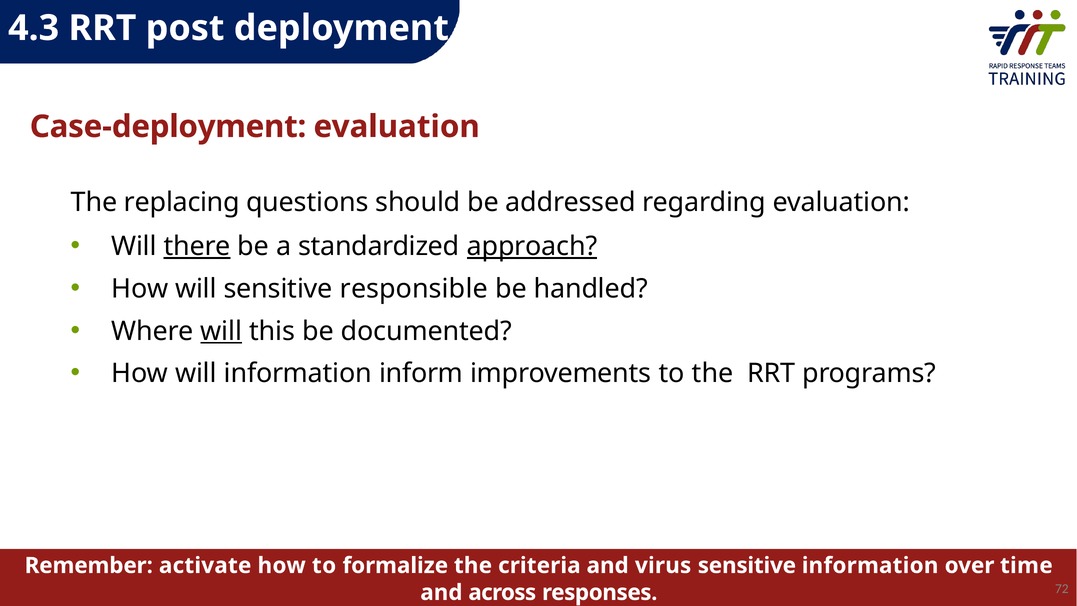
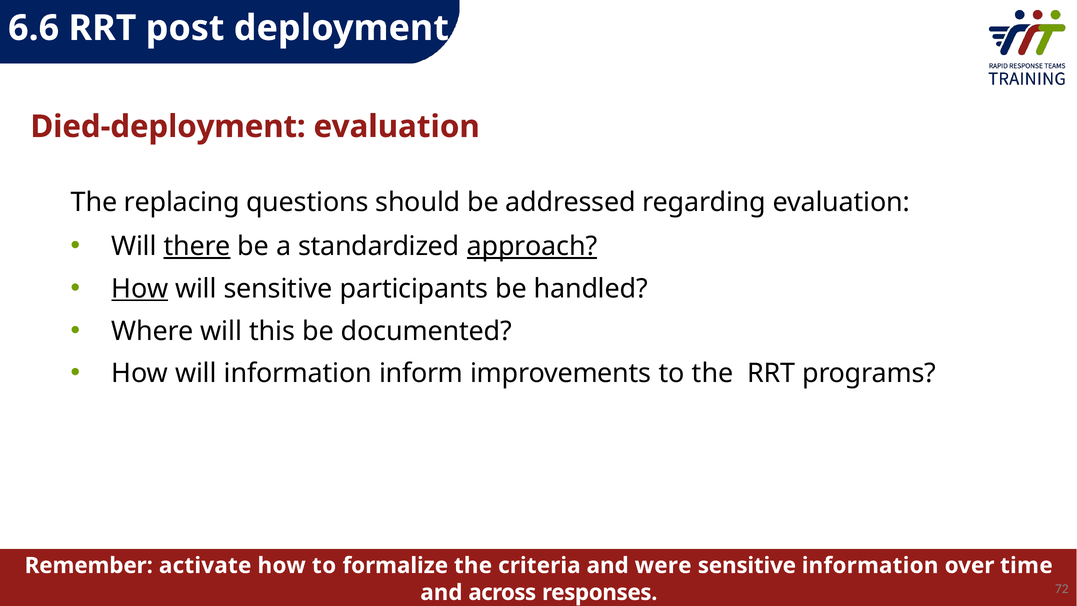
4.3: 4.3 -> 6.6
Case-deployment: Case-deployment -> Died-deployment
How at (140, 289) underline: none -> present
responsible: responsible -> participants
will at (221, 331) underline: present -> none
virus: virus -> were
